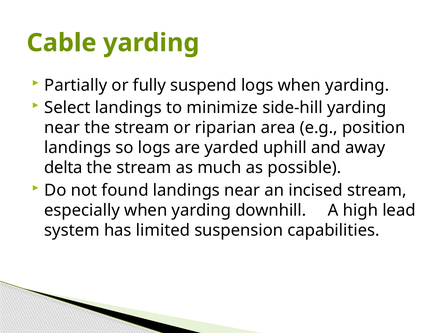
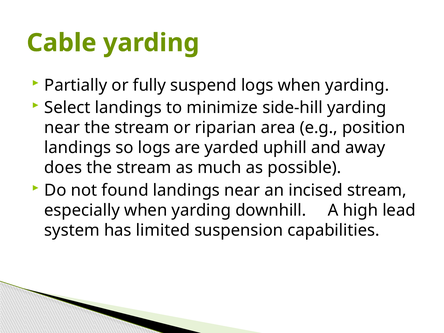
delta: delta -> does
